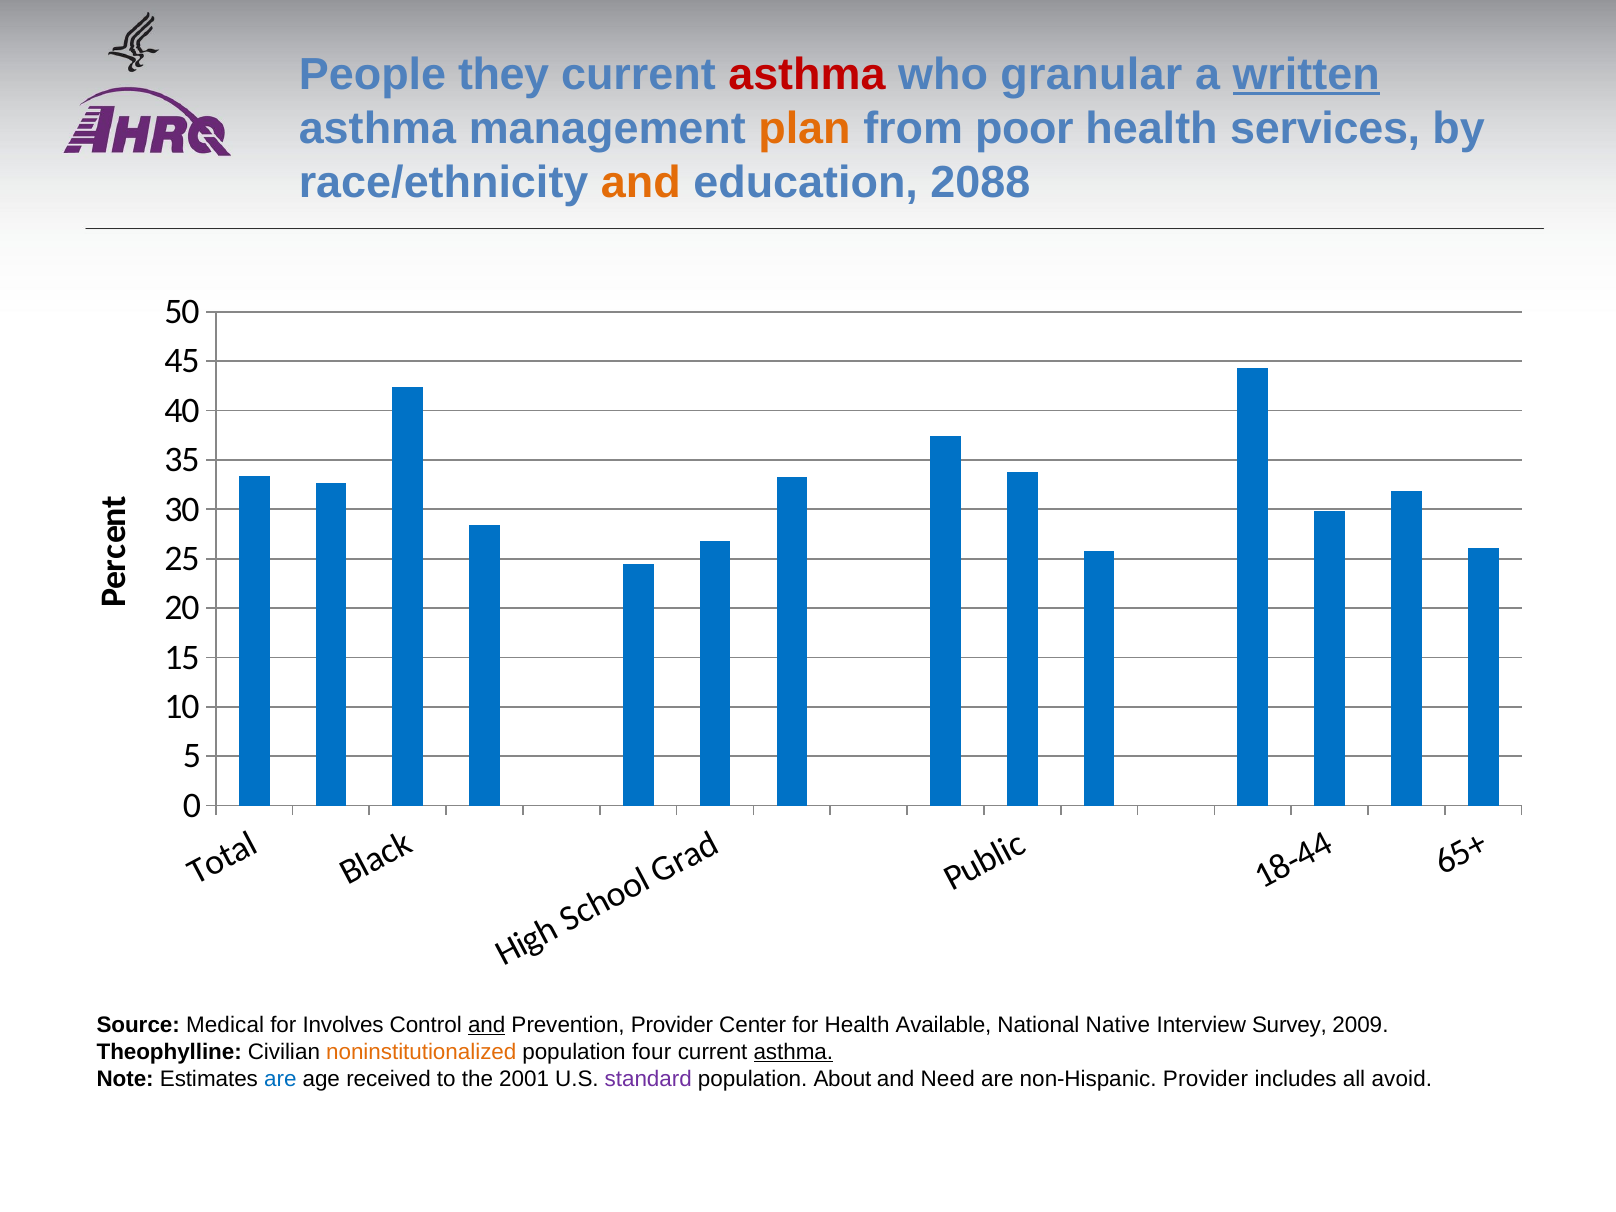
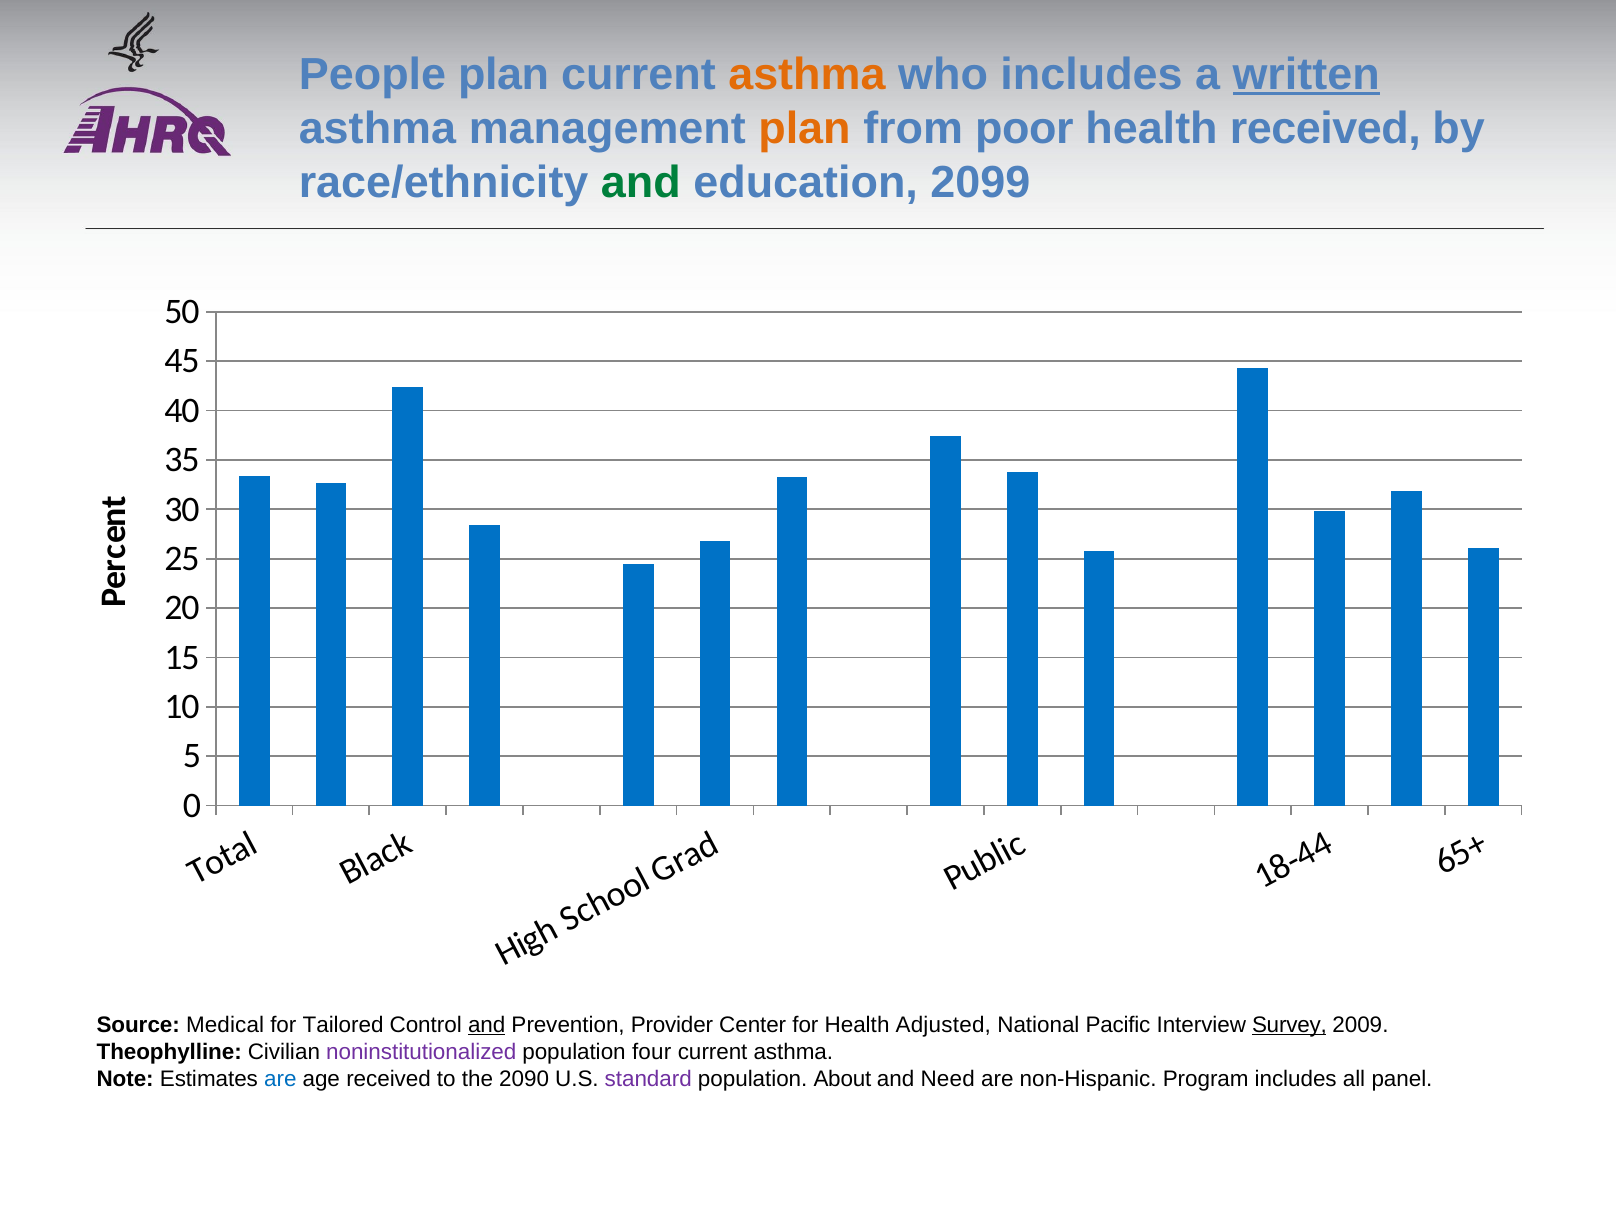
People they: they -> plan
asthma at (807, 75) colour: red -> orange
who granular: granular -> includes
health services: services -> received
and at (641, 182) colour: orange -> green
2088: 2088 -> 2099
Involves: Involves -> Tailored
Available: Available -> Adjusted
Native: Native -> Pacific
Survey underline: none -> present
noninstitutionalized colour: orange -> purple
asthma at (793, 1052) underline: present -> none
2001: 2001 -> 2090
non-Hispanic Provider: Provider -> Program
avoid: avoid -> panel
